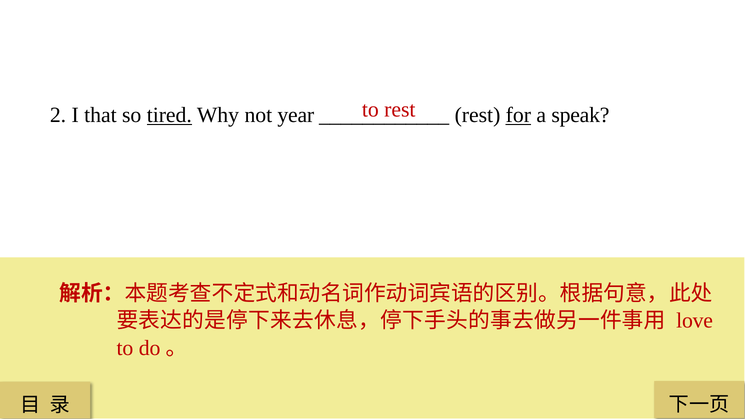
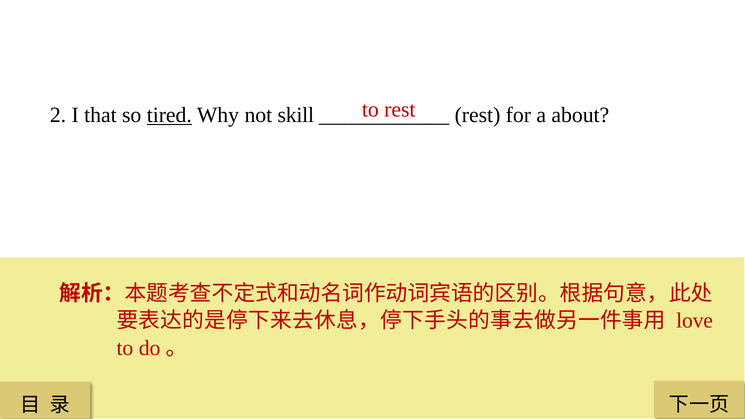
year: year -> skill
for underline: present -> none
speak: speak -> about
